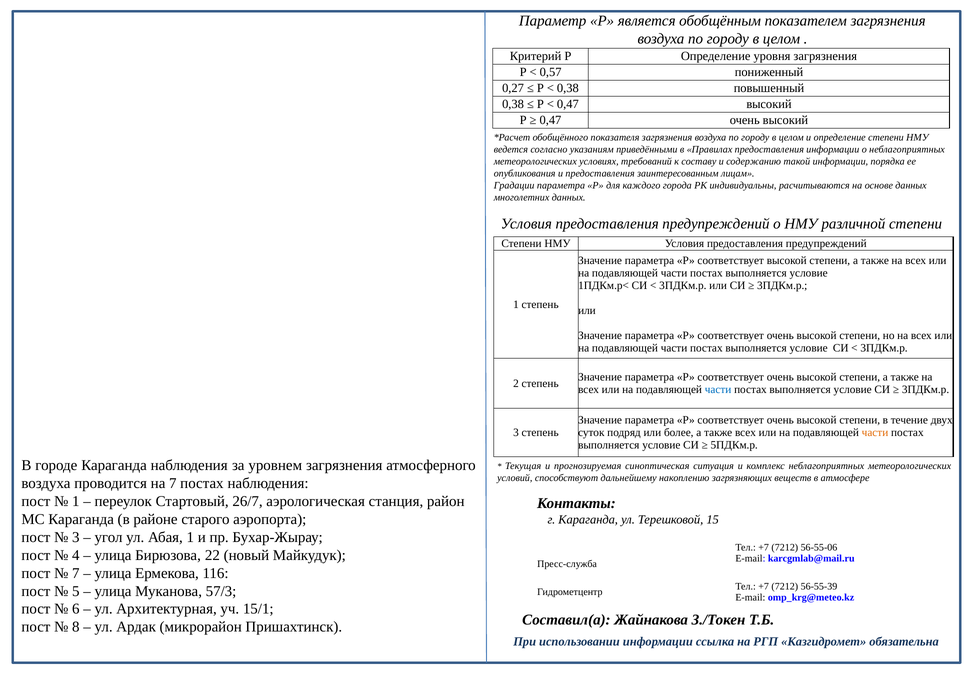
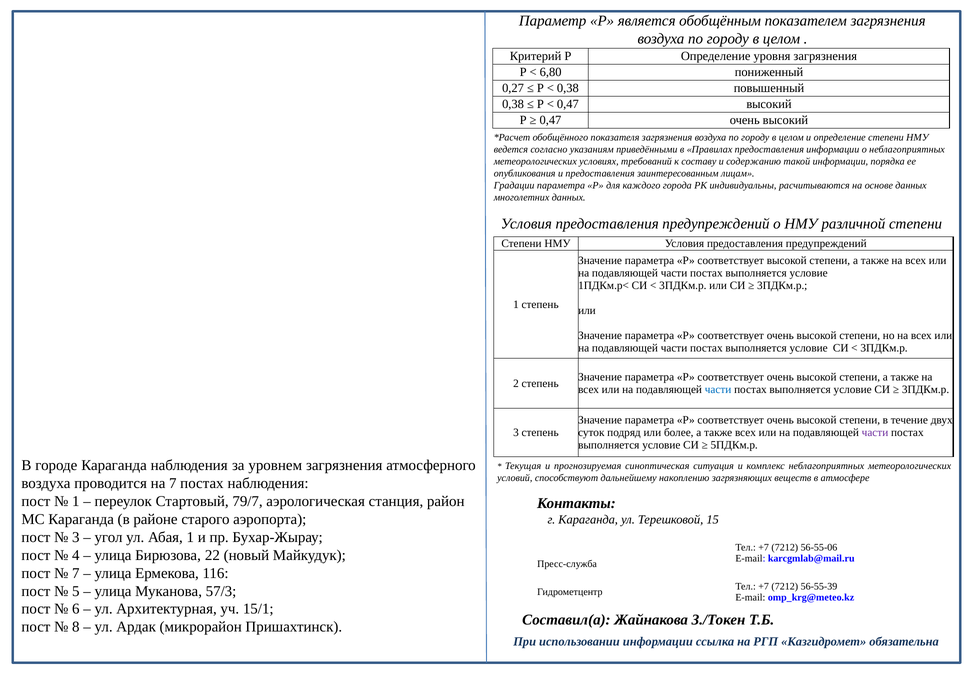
0,57: 0,57 -> 6,80
части at (875, 432) colour: orange -> purple
26/7: 26/7 -> 79/7
